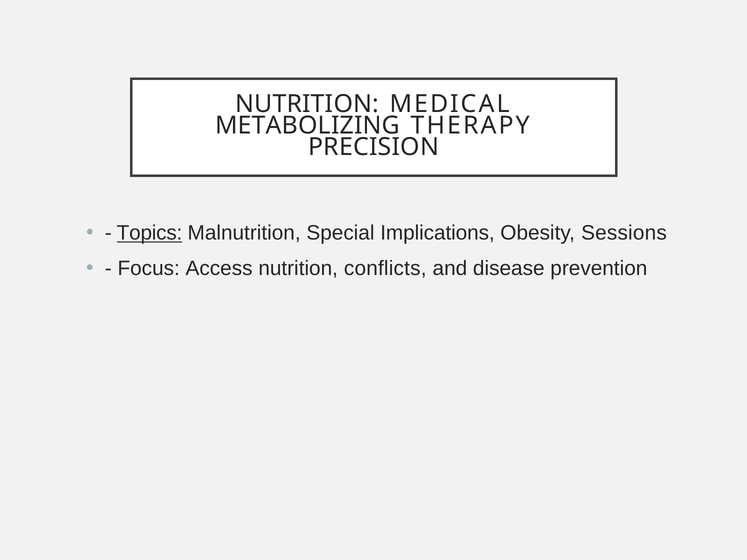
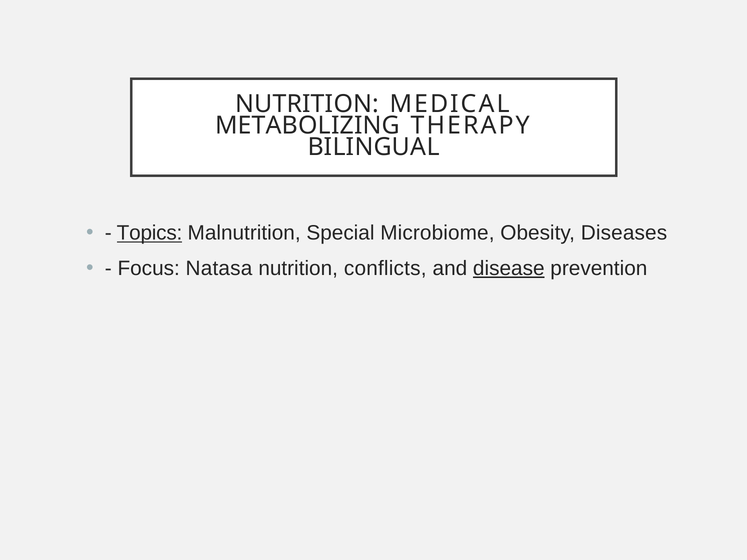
PRECISION: PRECISION -> BILINGUAL
Implications: Implications -> Microbiome
Sessions: Sessions -> Diseases
Access: Access -> Natasa
disease underline: none -> present
